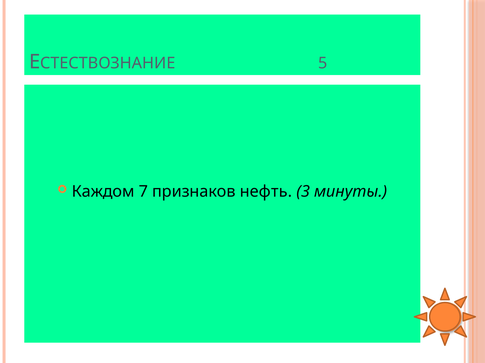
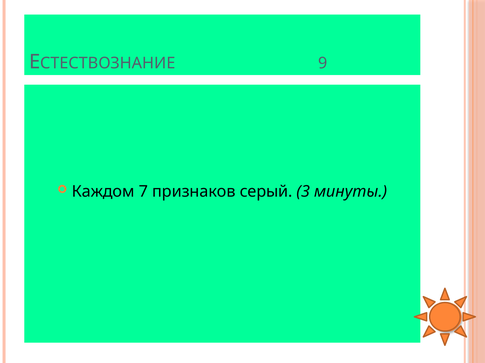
5: 5 -> 9
нефть: нефть -> серый
